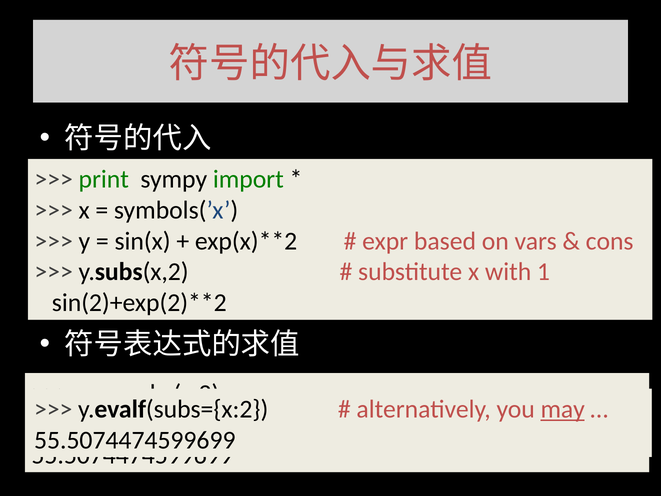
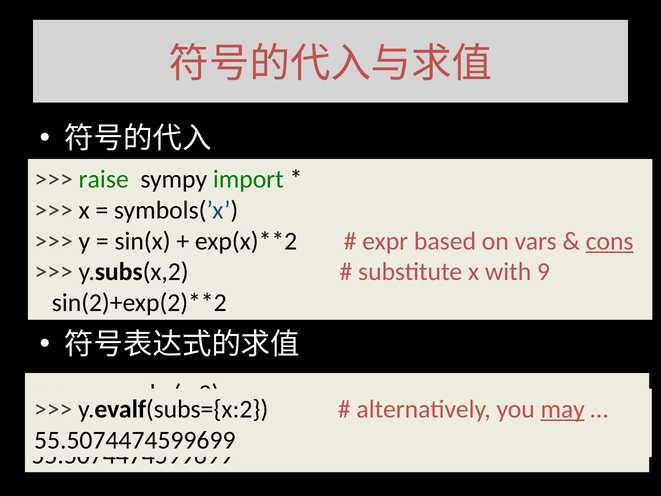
print: print -> raise
cons underline: none -> present
1: 1 -> 9
